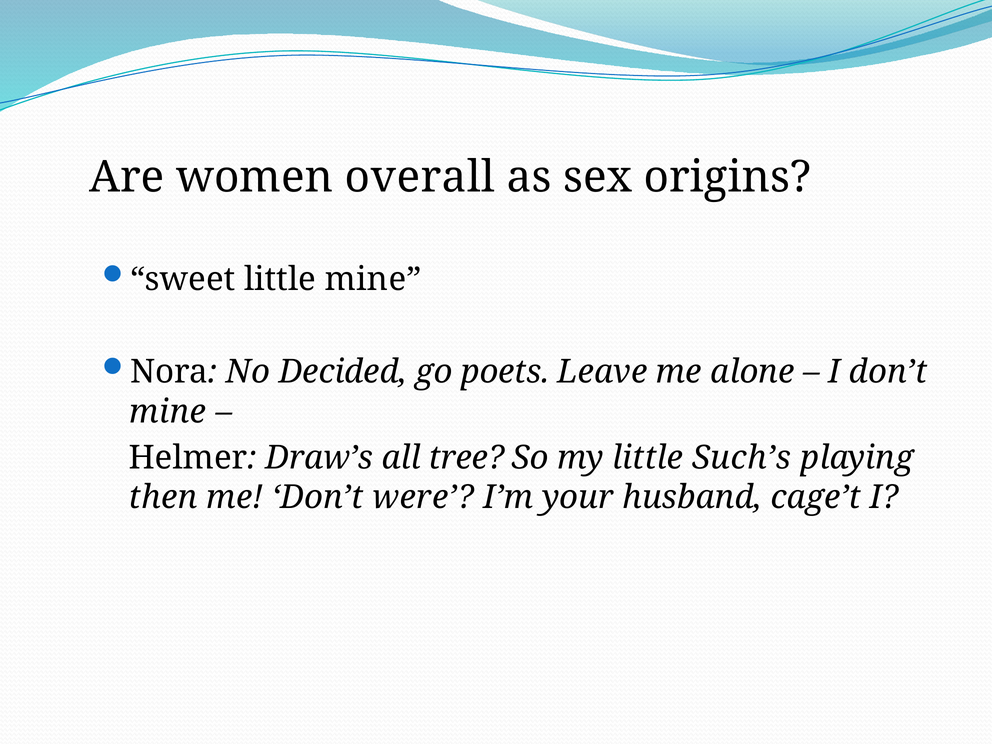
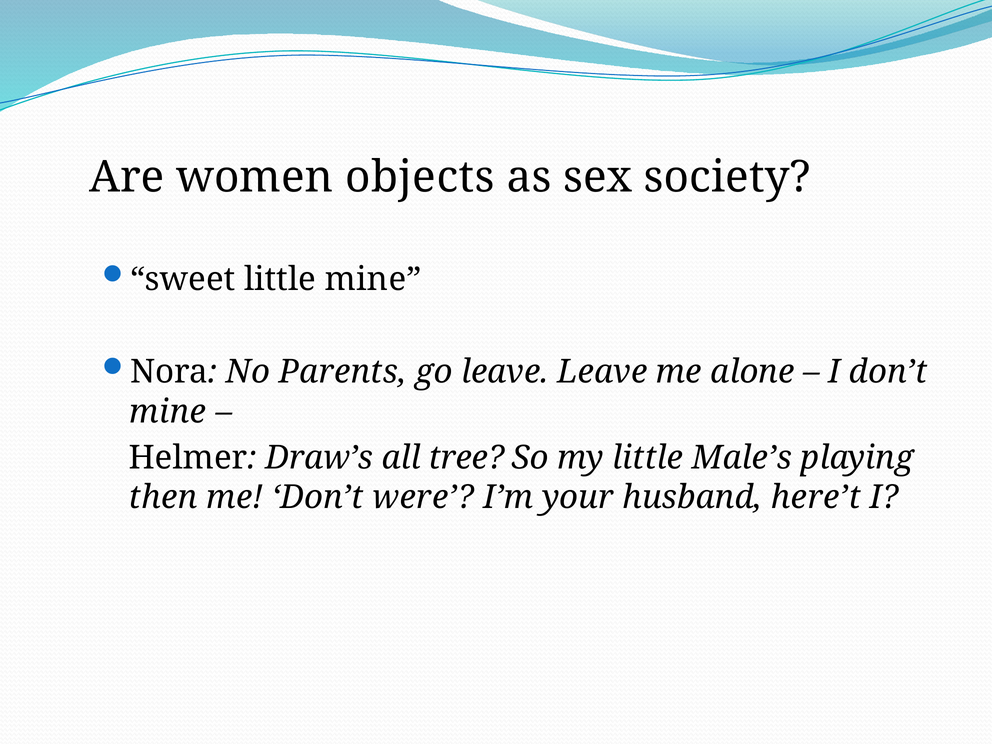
overall: overall -> objects
origins: origins -> society
Decided: Decided -> Parents
go poets: poets -> leave
Such’s: Such’s -> Male’s
cage’t: cage’t -> here’t
